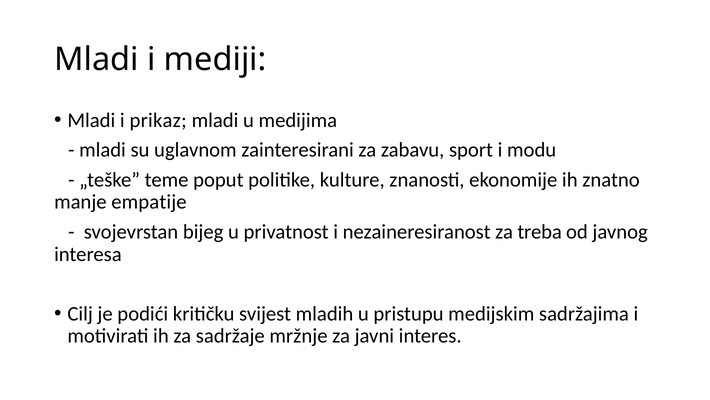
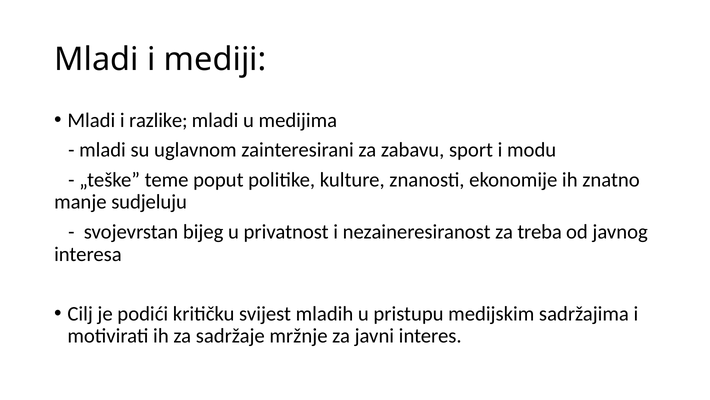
prikaz: prikaz -> razlike
empatije: empatije -> sudjeluju
